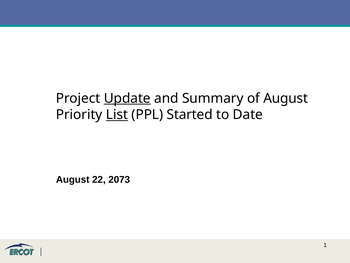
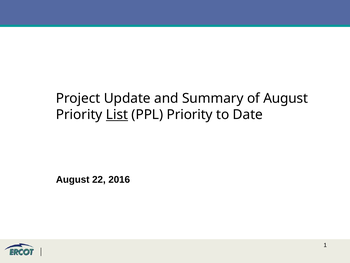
Update underline: present -> none
PPL Started: Started -> Priority
2073: 2073 -> 2016
